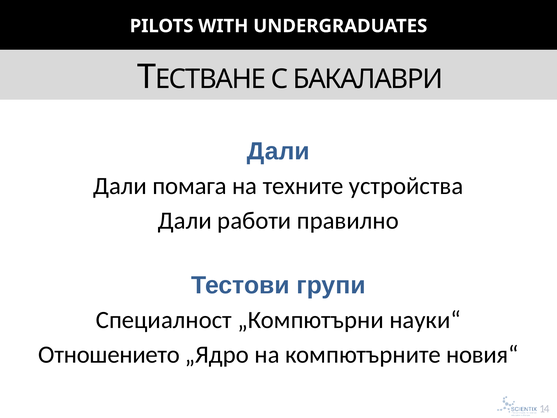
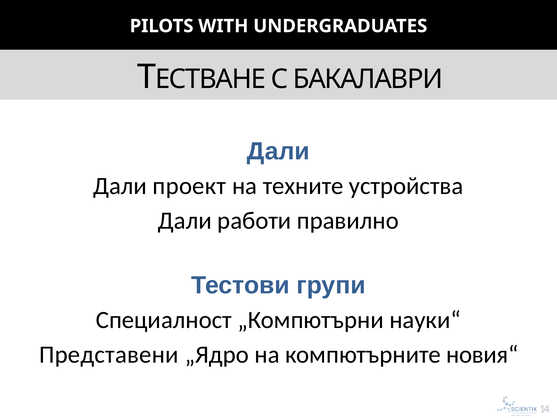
помага: помага -> проект
Отношението: Отношението -> Представени
